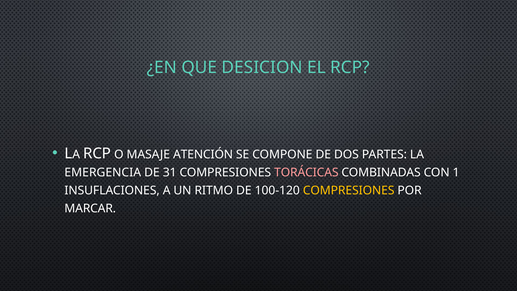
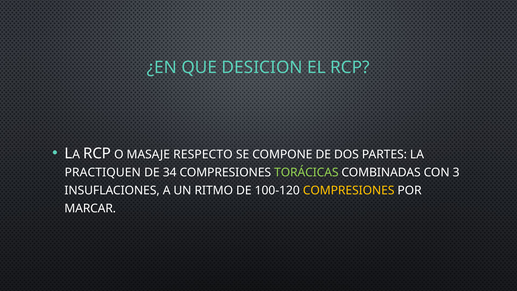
ATENCIÓN: ATENCIÓN -> RESPECTO
EMERGENCIA: EMERGENCIA -> PRACTIQUEN
31: 31 -> 34
TORÁCICAS colour: pink -> light green
1: 1 -> 3
